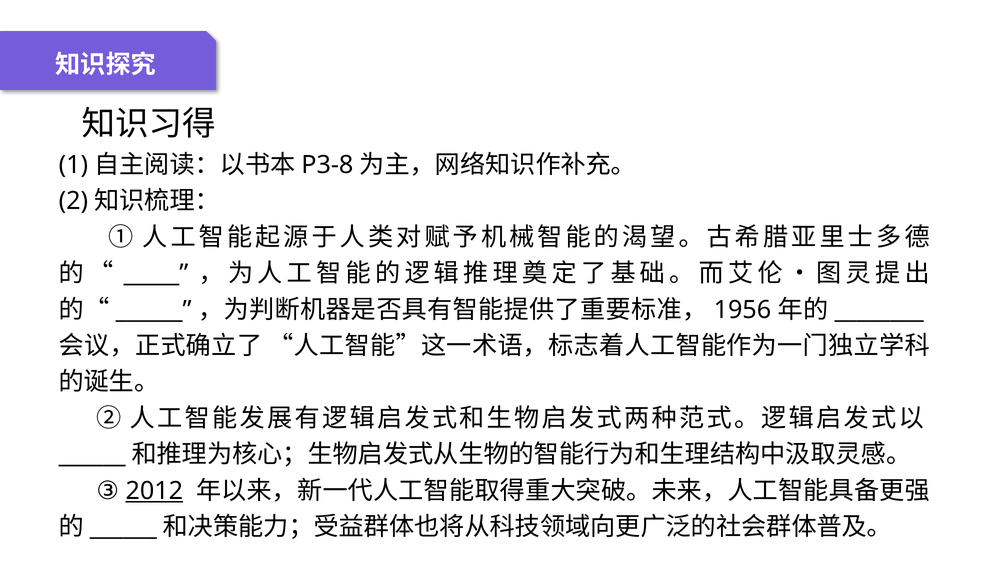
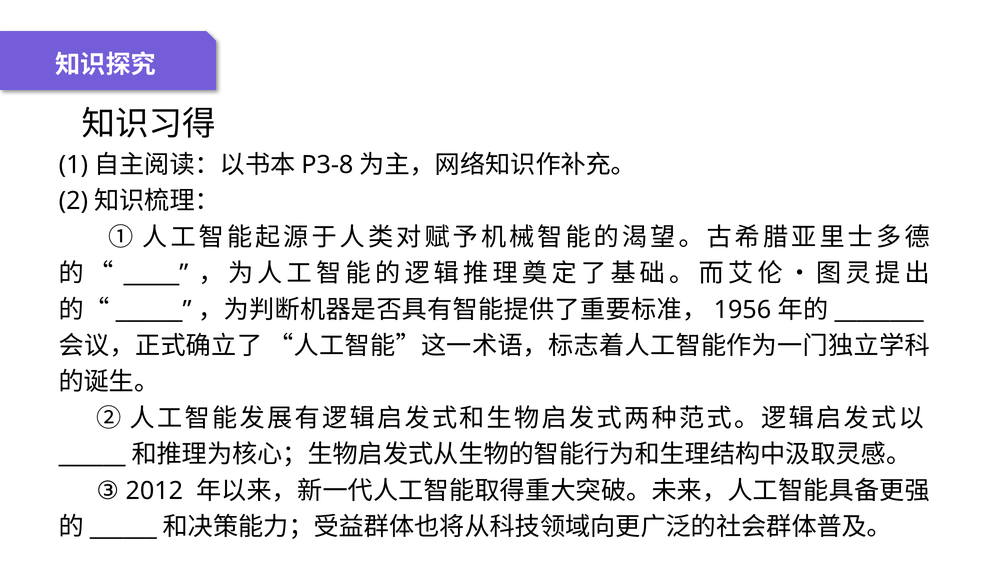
2012 underline: present -> none
